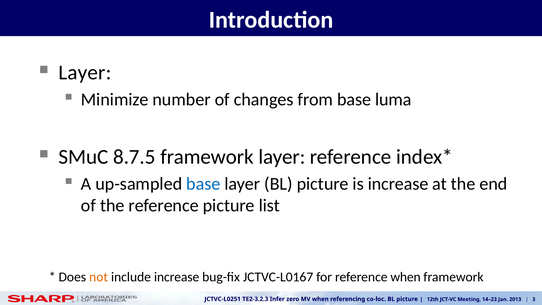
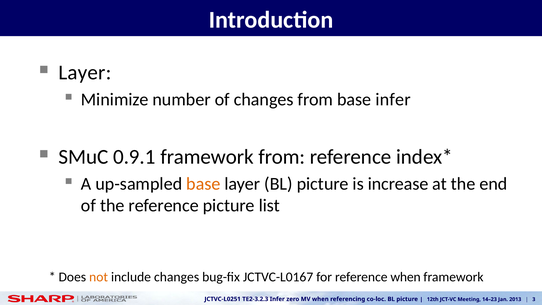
base luma: luma -> infer
8.7.5: 8.7.5 -> 0.9.1
framework layer: layer -> from
base at (203, 184) colour: blue -> orange
include increase: increase -> changes
